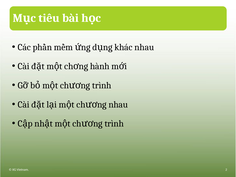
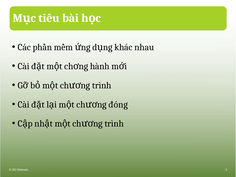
nhau at (118, 104): nhau -> đóng
